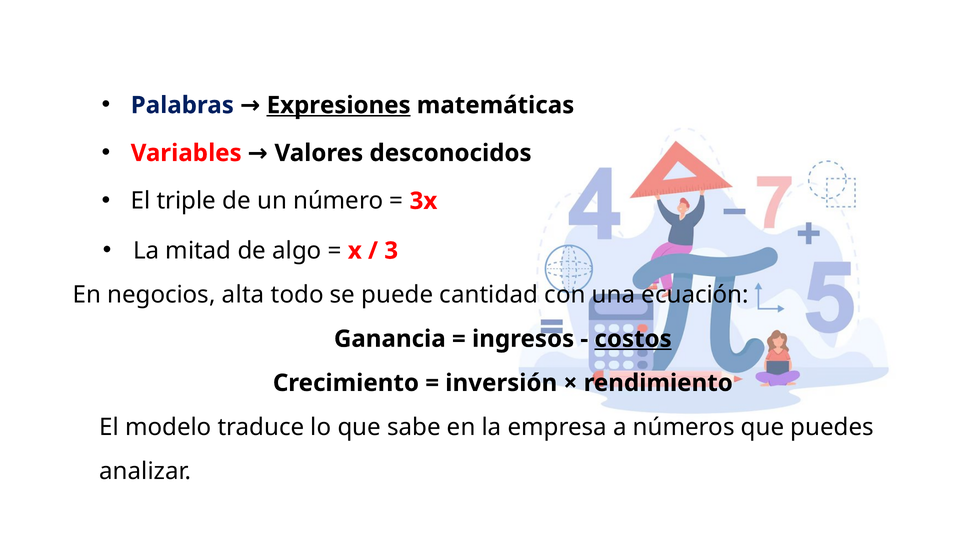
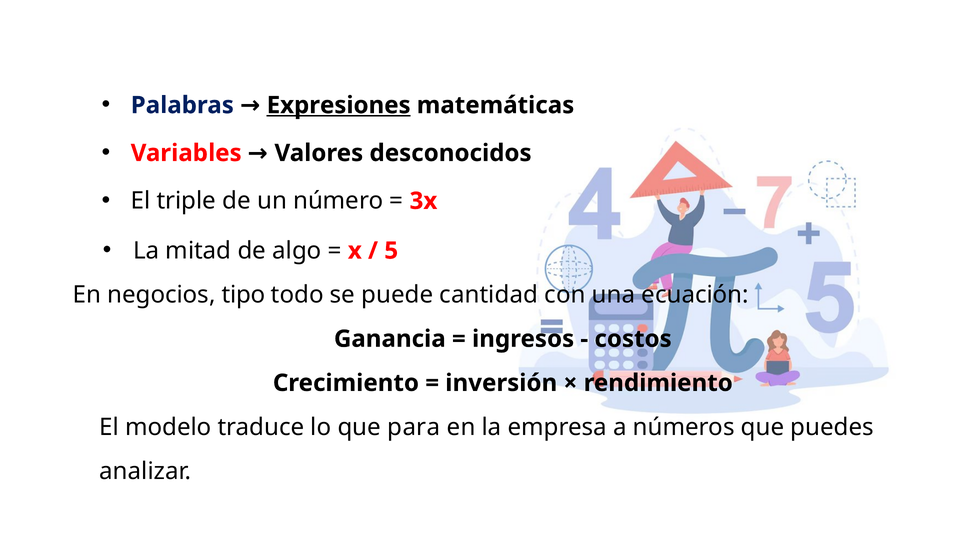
3: 3 -> 5
alta: alta -> tipo
costos underline: present -> none
sabe: sabe -> para
